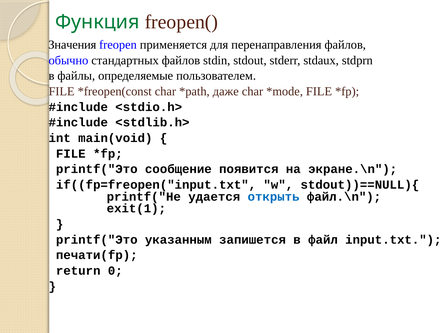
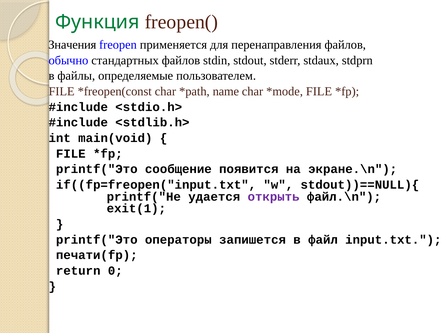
даже: даже -> name
открыть colour: blue -> purple
указанным: указанным -> операторы
